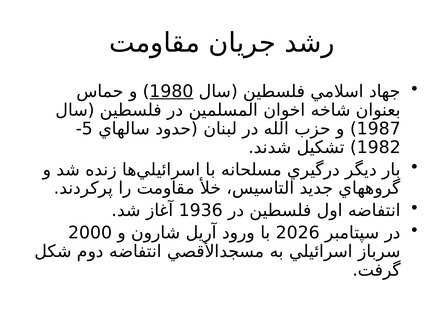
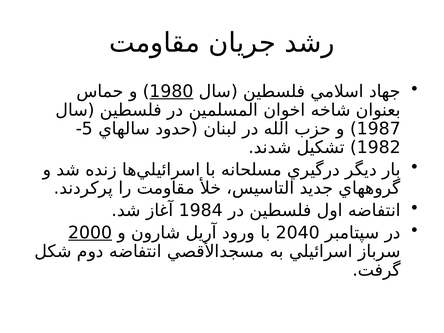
1936: 1936 -> 1984
2000 underline: none -> present
2026: 2026 -> 2040
